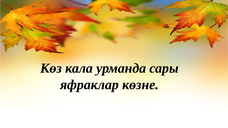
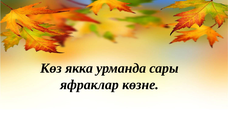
кала: кала -> якка
